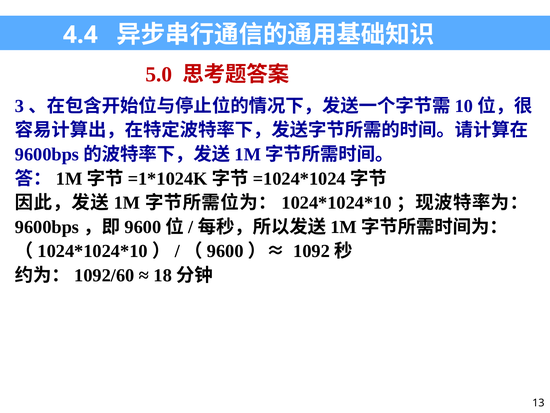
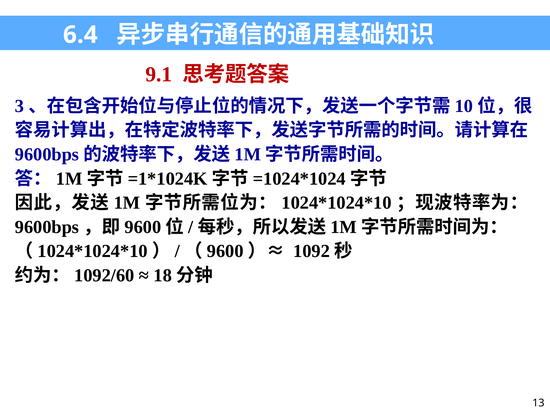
4.4: 4.4 -> 6.4
5.0: 5.0 -> 9.1
